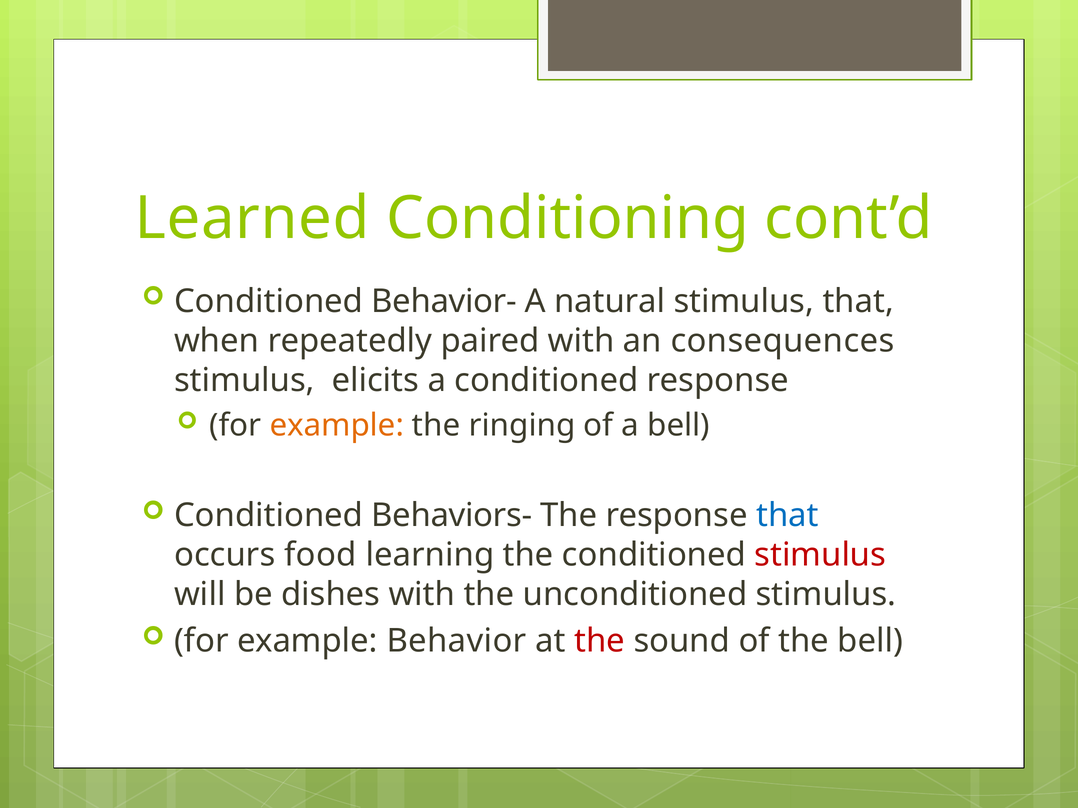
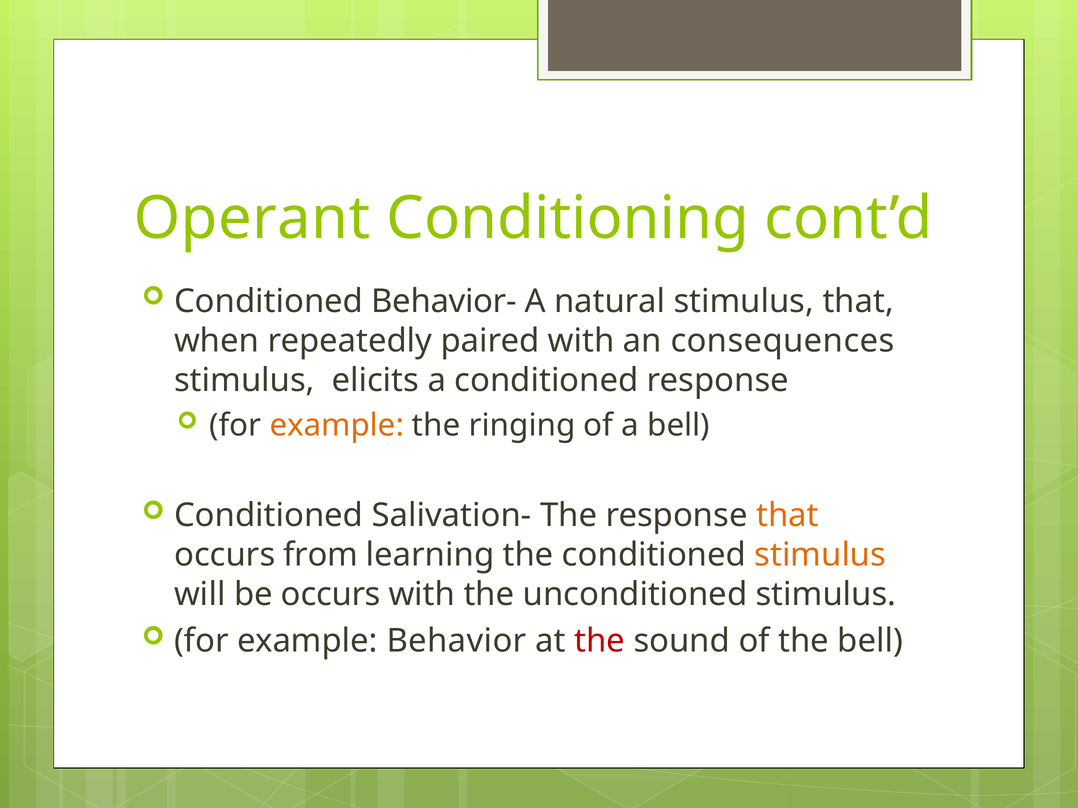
Learned: Learned -> Operant
Behaviors-: Behaviors- -> Salivation-
that at (787, 516) colour: blue -> orange
food: food -> from
stimulus at (820, 555) colour: red -> orange
be dishes: dishes -> occurs
